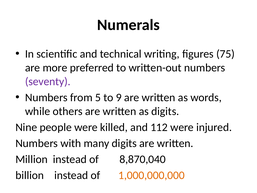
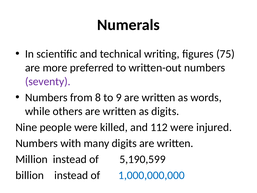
5: 5 -> 8
8,870,040: 8,870,040 -> 5,190,599
1,000,000,000 colour: orange -> blue
